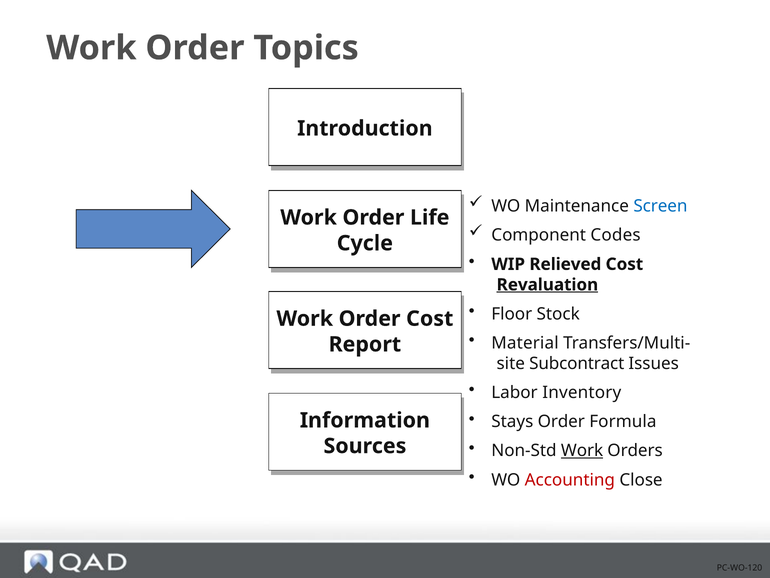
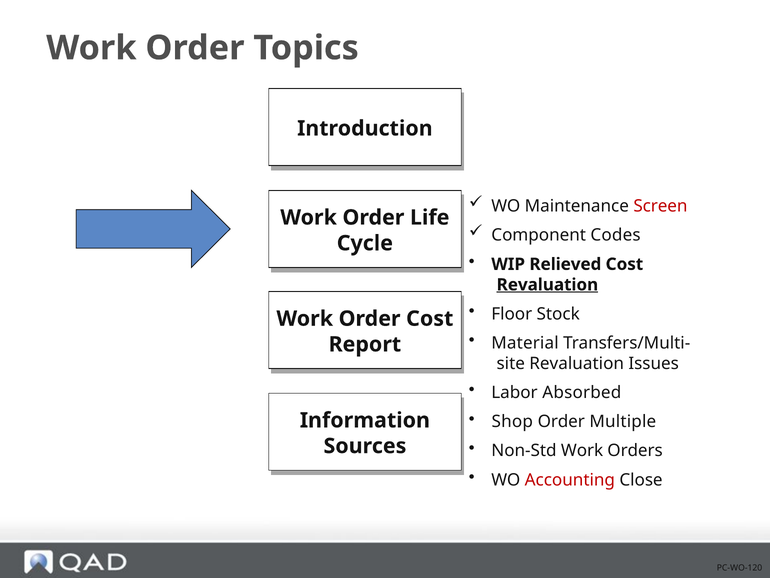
Screen colour: blue -> red
site Subcontract: Subcontract -> Revaluation
Inventory: Inventory -> Absorbed
Stays: Stays -> Shop
Formula: Formula -> Multiple
Work at (582, 450) underline: present -> none
